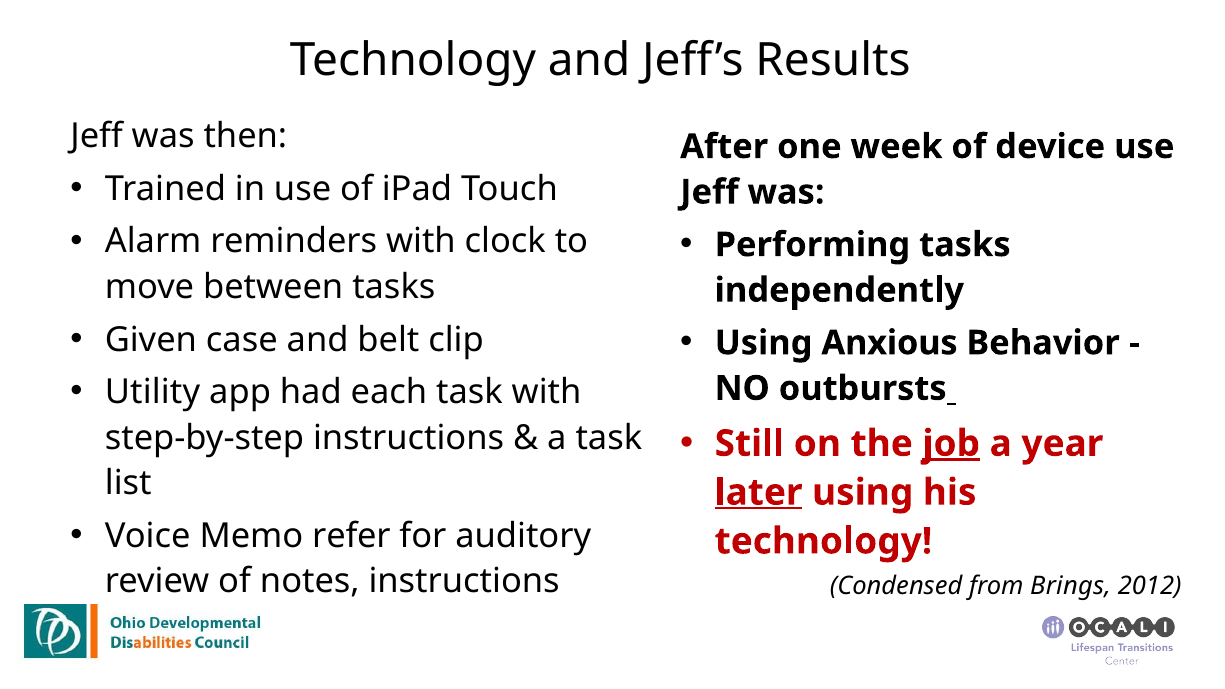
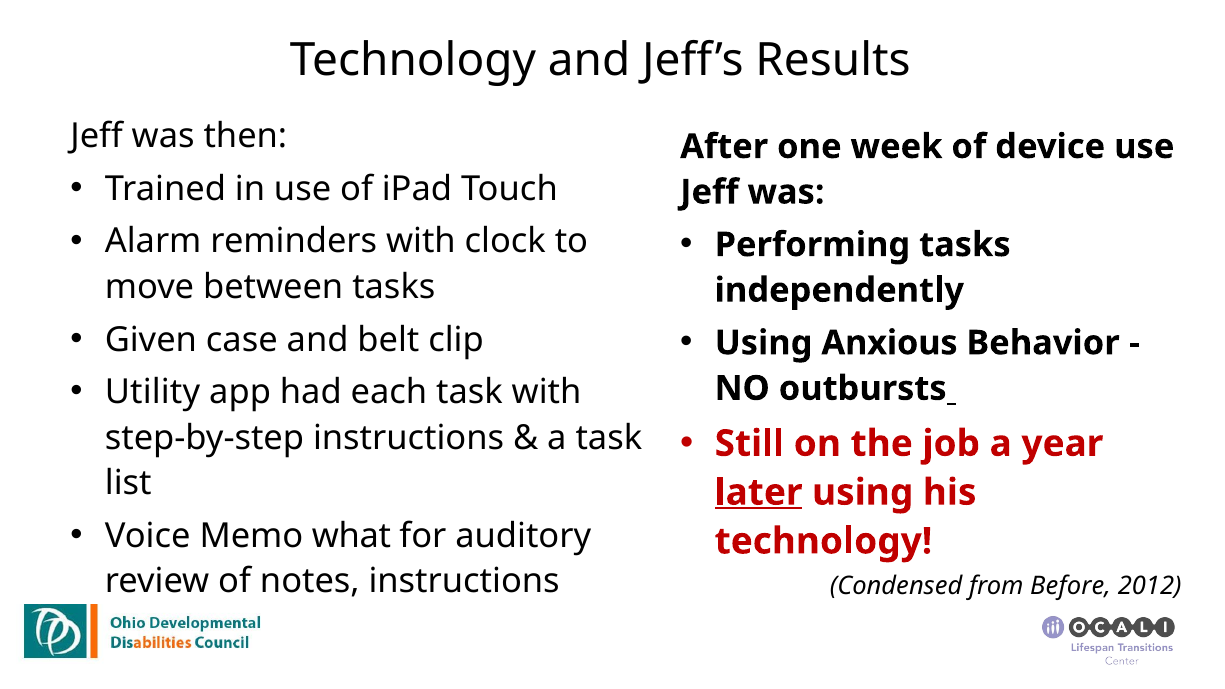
job underline: present -> none
refer: refer -> what
Brings: Brings -> Before
